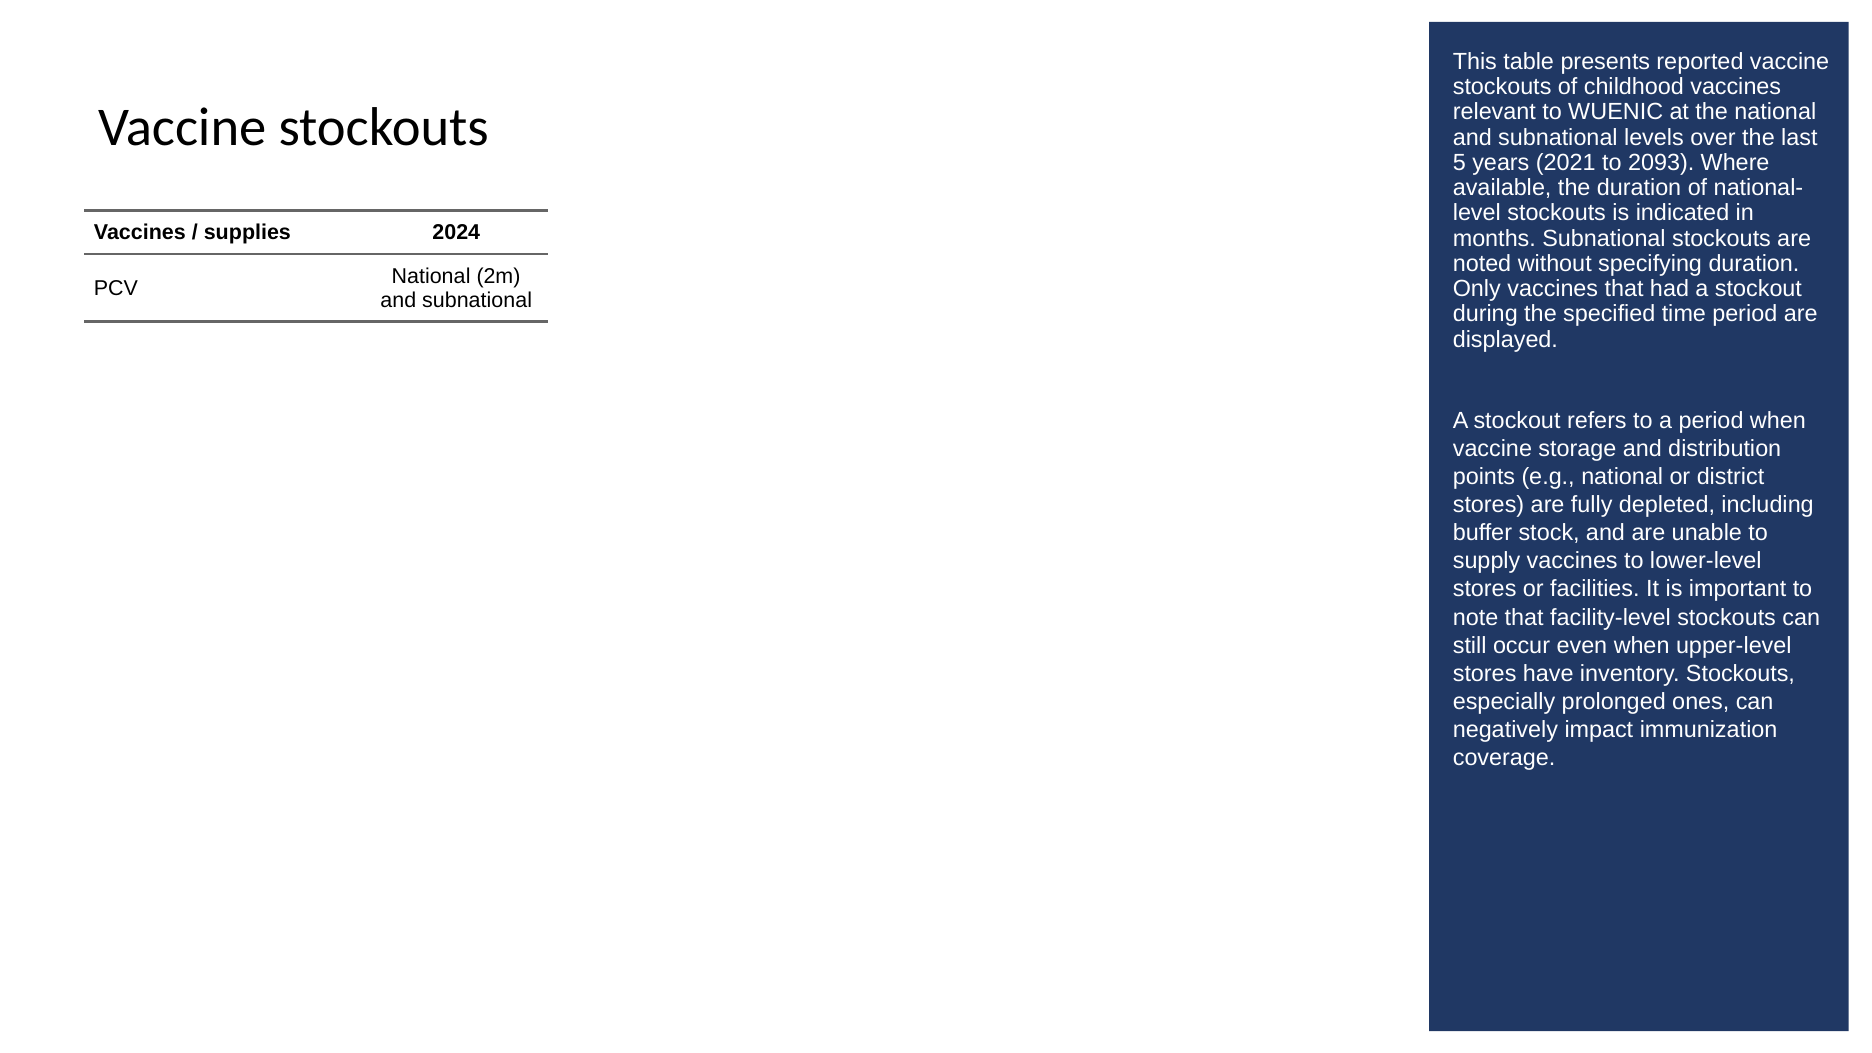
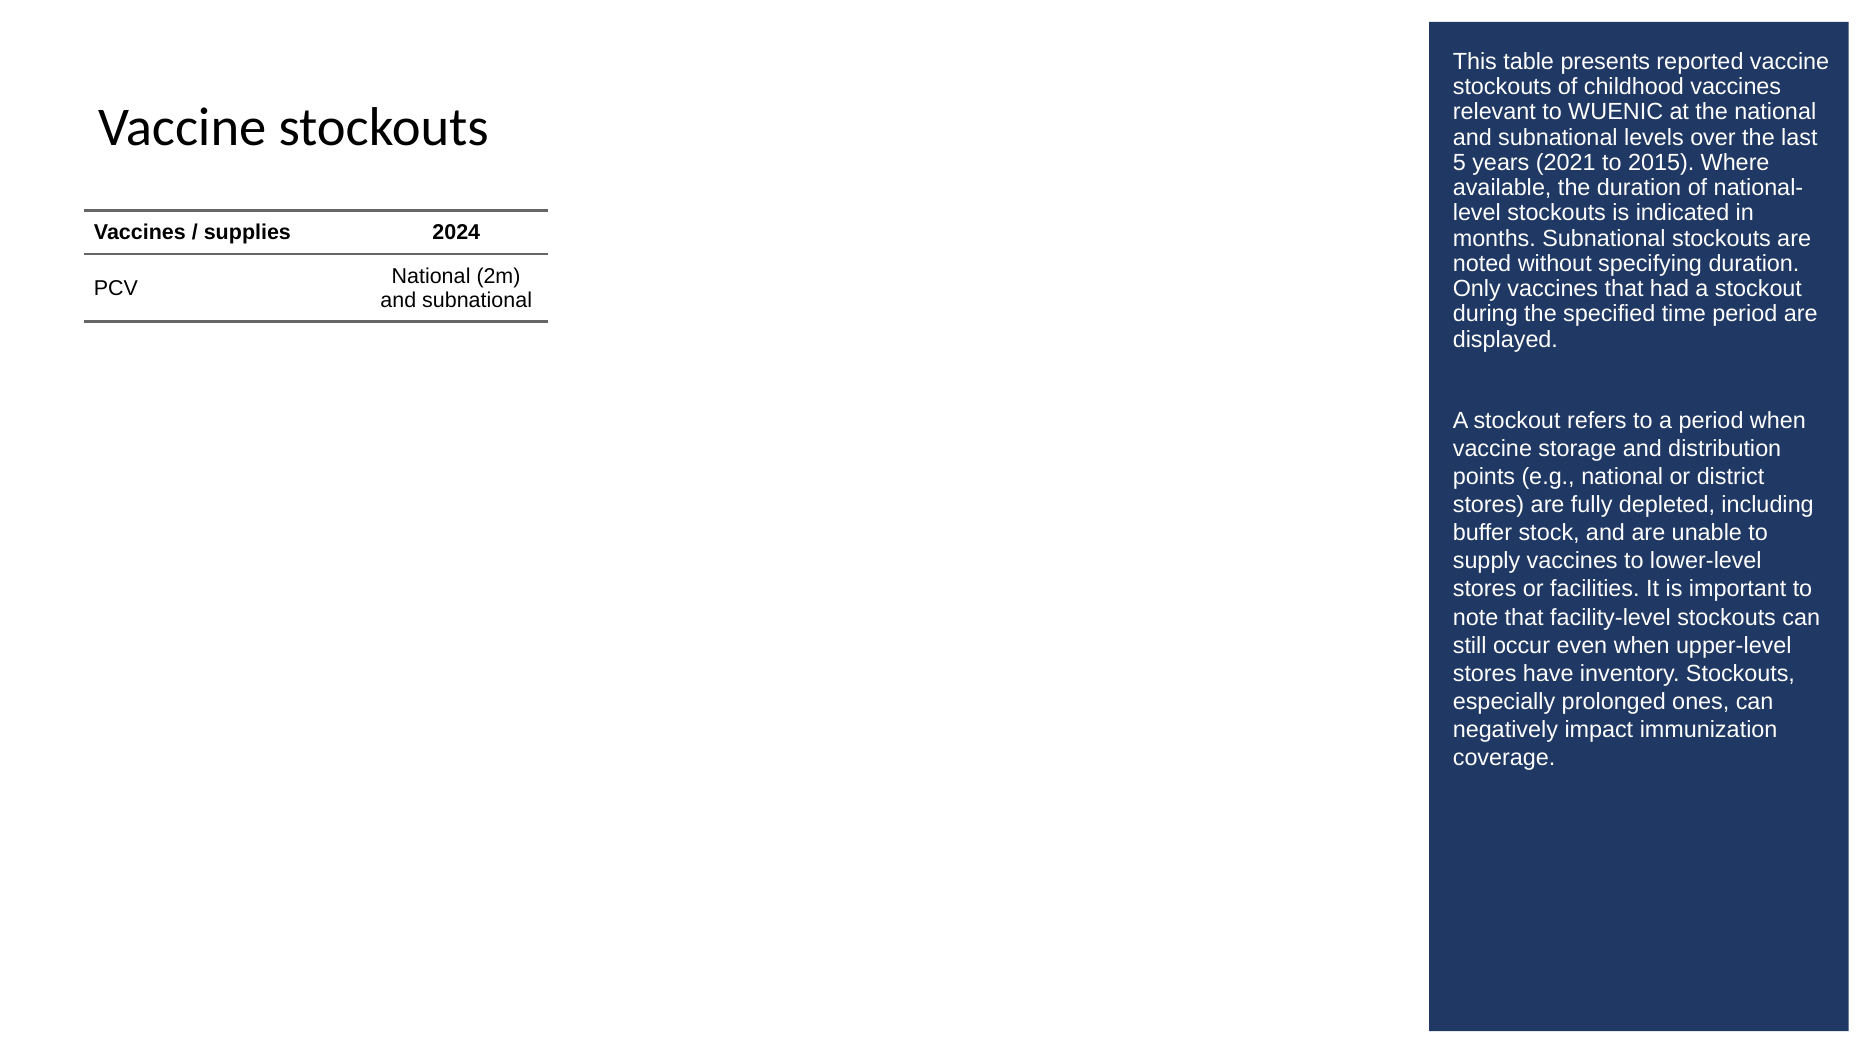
2093: 2093 -> 2015
